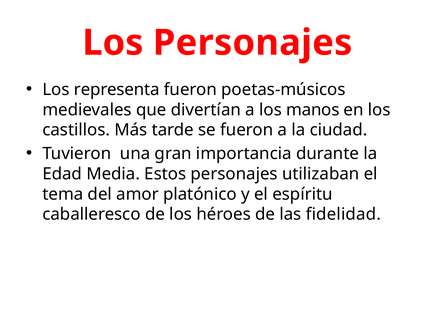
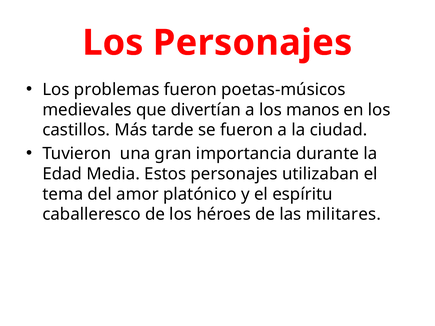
representa: representa -> problemas
fidelidad: fidelidad -> militares
